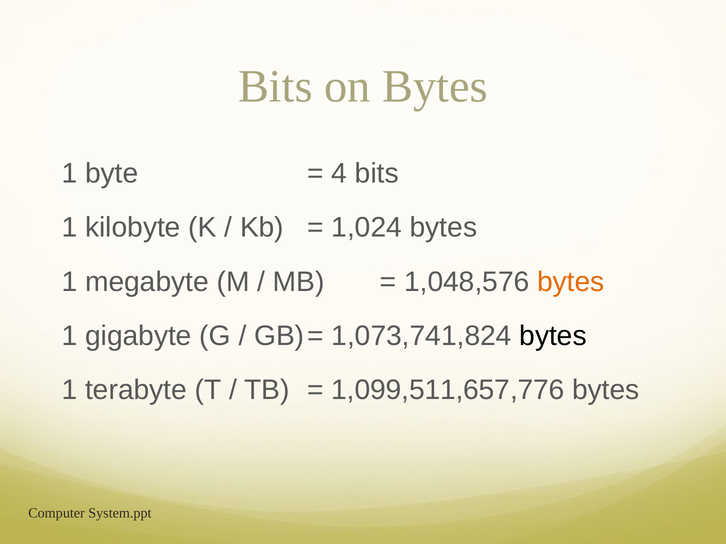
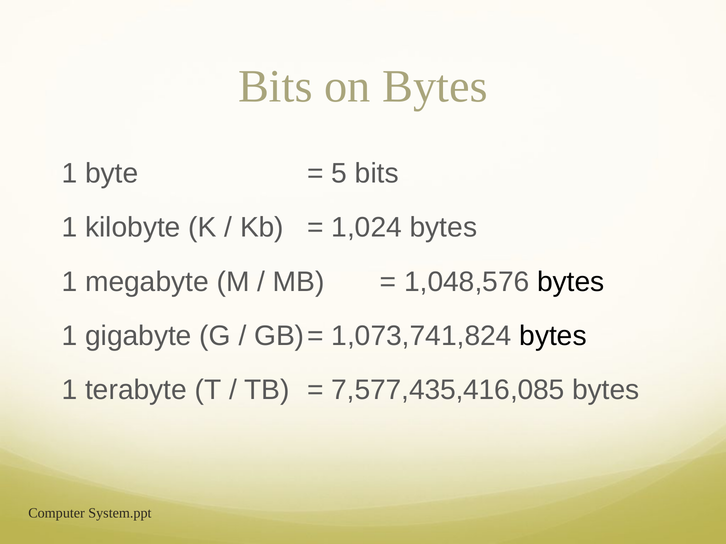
4: 4 -> 5
bytes at (571, 282) colour: orange -> black
1,099,511,657,776: 1,099,511,657,776 -> 7,577,435,416,085
